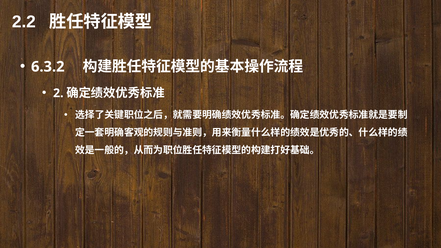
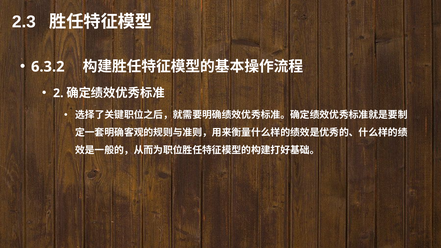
2.2: 2.2 -> 2.3
